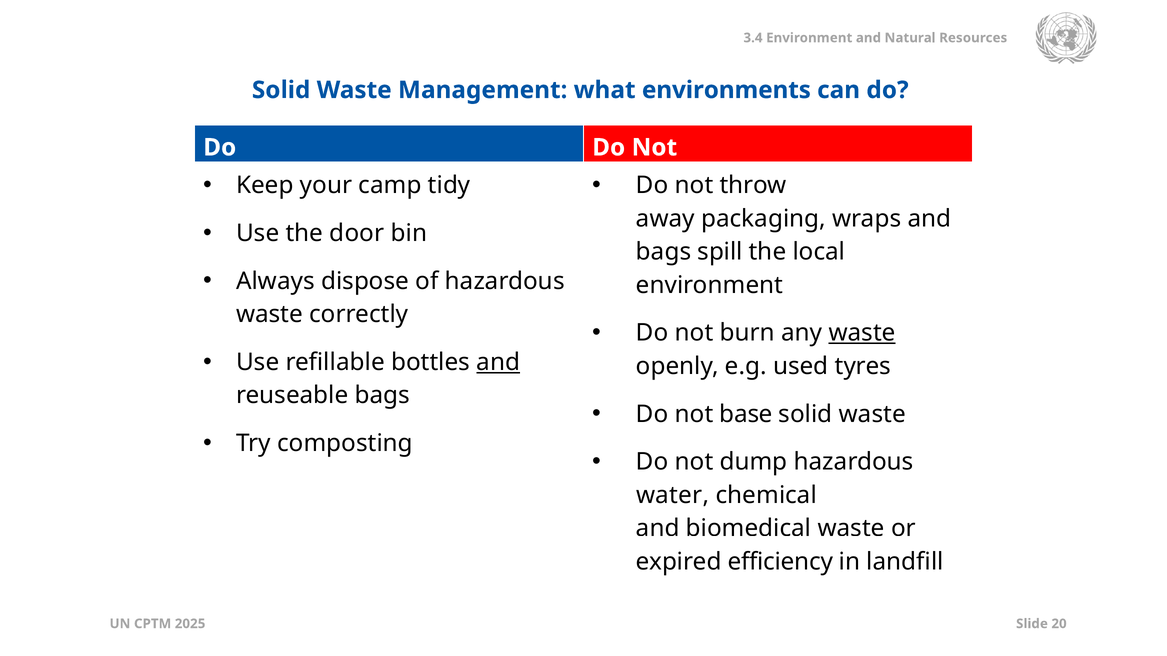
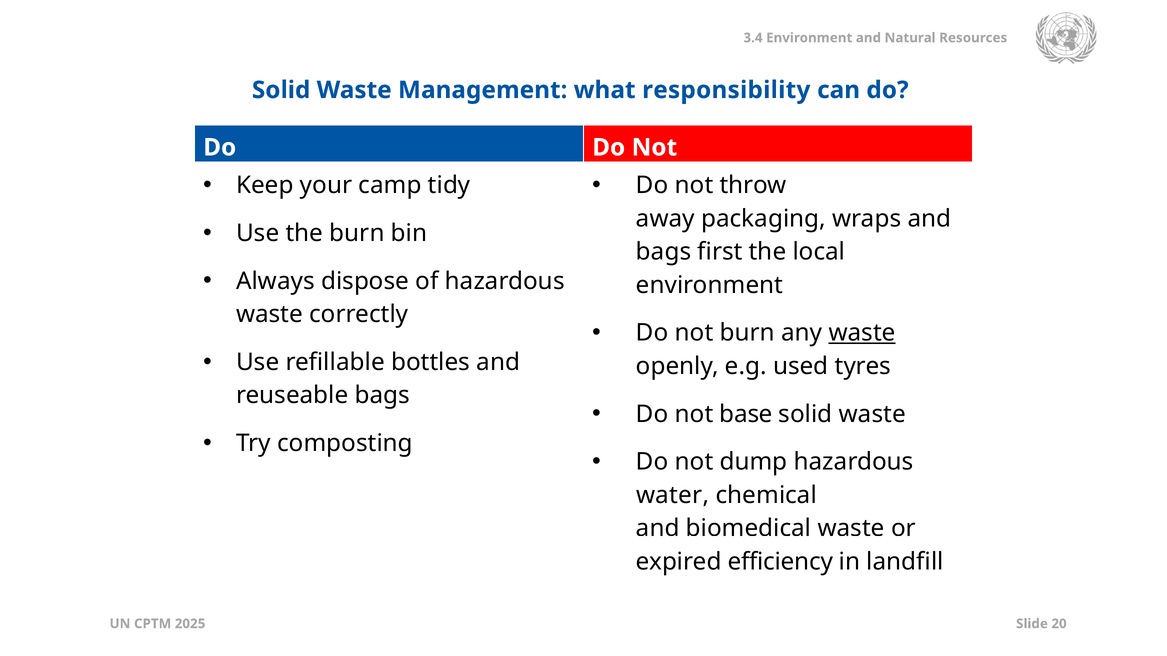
environments: environments -> responsibility
the door: door -> burn
spill: spill -> first
and at (498, 362) underline: present -> none
